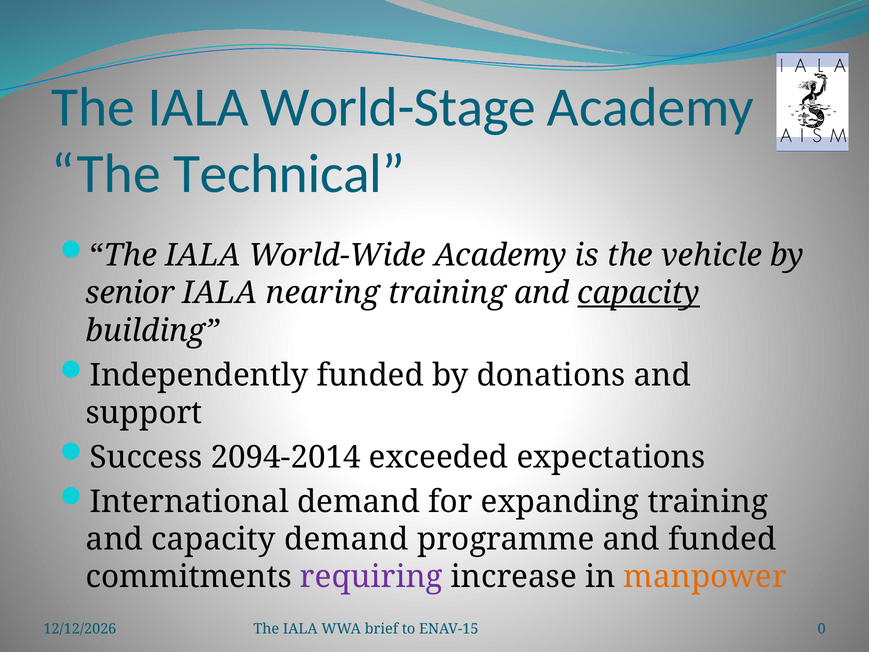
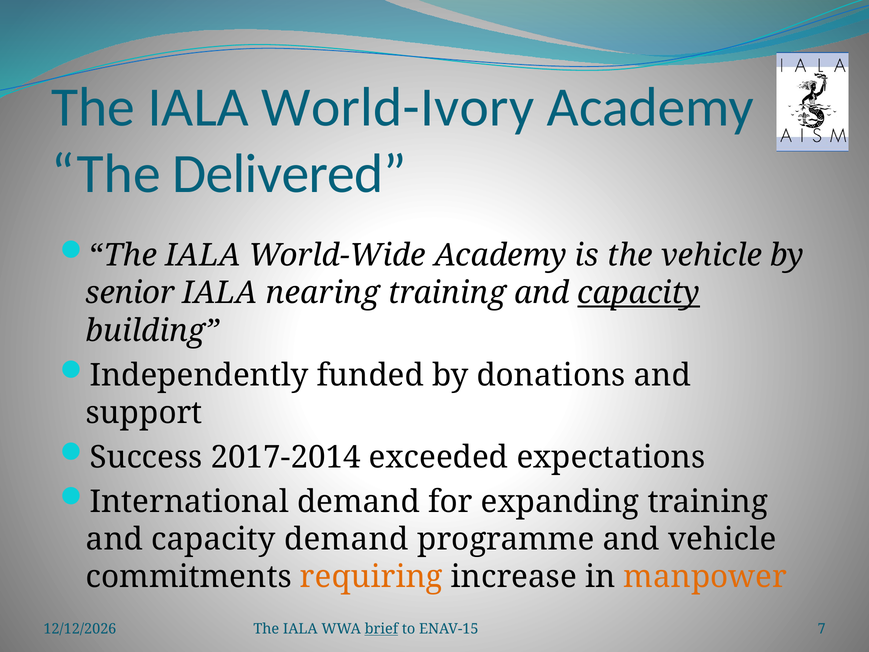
World-Stage: World-Stage -> World-Ivory
Technical: Technical -> Delivered
2094-2014: 2094-2014 -> 2017-2014
and funded: funded -> vehicle
requiring colour: purple -> orange
brief underline: none -> present
0: 0 -> 7
